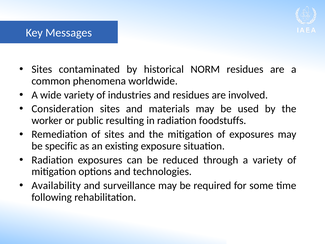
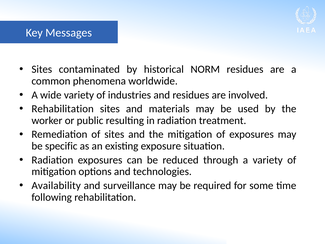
Consideration at (63, 109): Consideration -> Rehabilitation
foodstuffs: foodstuffs -> treatment
